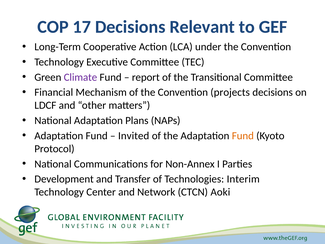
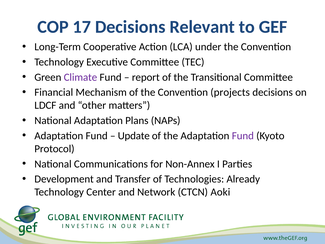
Invited: Invited -> Update
Fund at (243, 136) colour: orange -> purple
Interim: Interim -> Already
